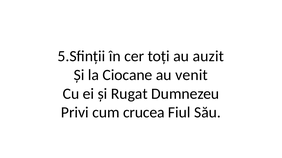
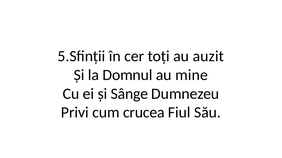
Ciocane: Ciocane -> Domnul
venit: venit -> mine
Rugat: Rugat -> Sânge
